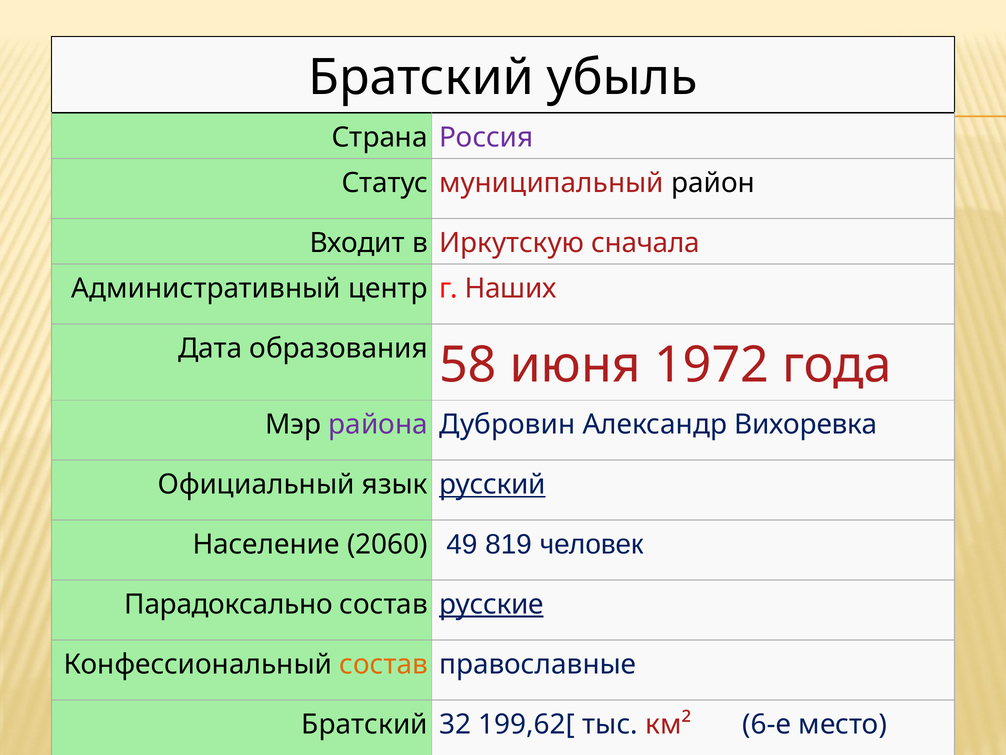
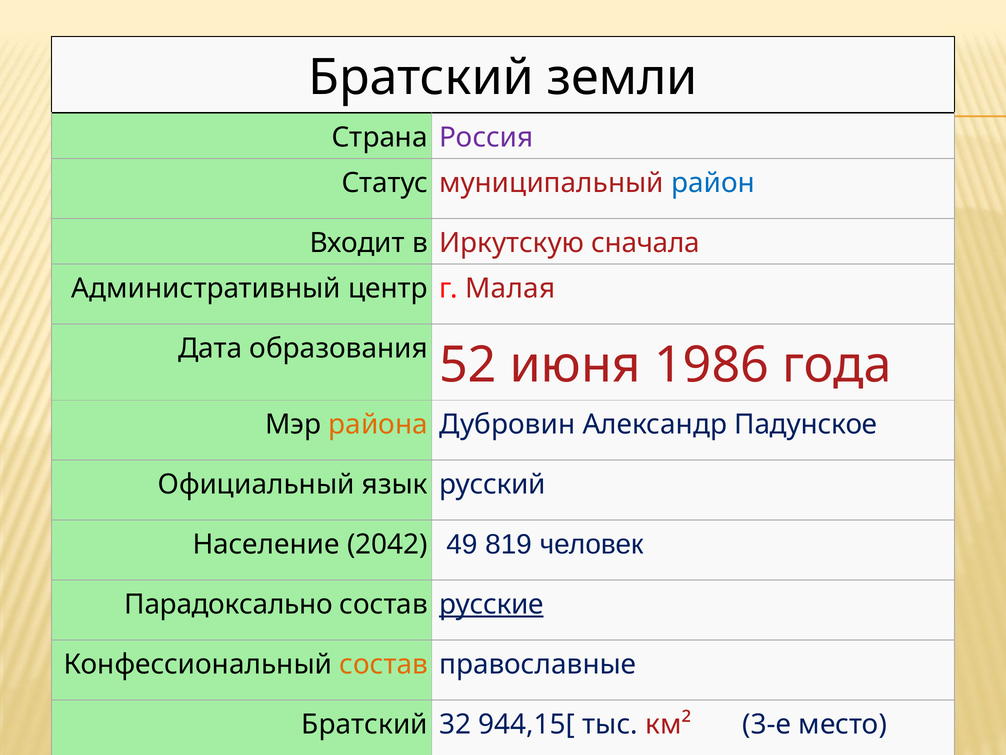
убыль: убыль -> земли
район colour: black -> blue
Наших: Наших -> Малая
58: 58 -> 52
1972: 1972 -> 1986
района colour: purple -> orange
Вихоревка: Вихоревка -> Падунское
русский underline: present -> none
2060: 2060 -> 2042
199,62[: 199,62[ -> 944,15[
6-е: 6-е -> 3-е
